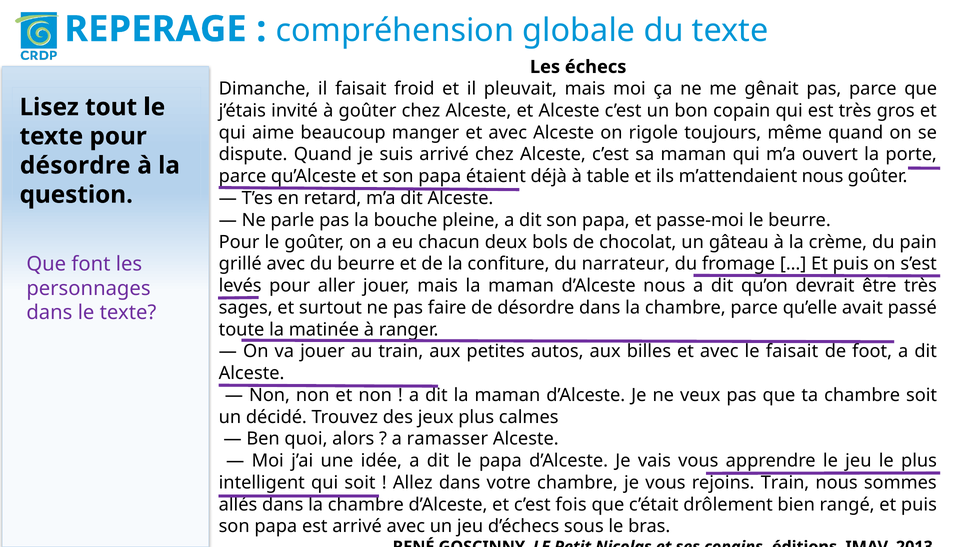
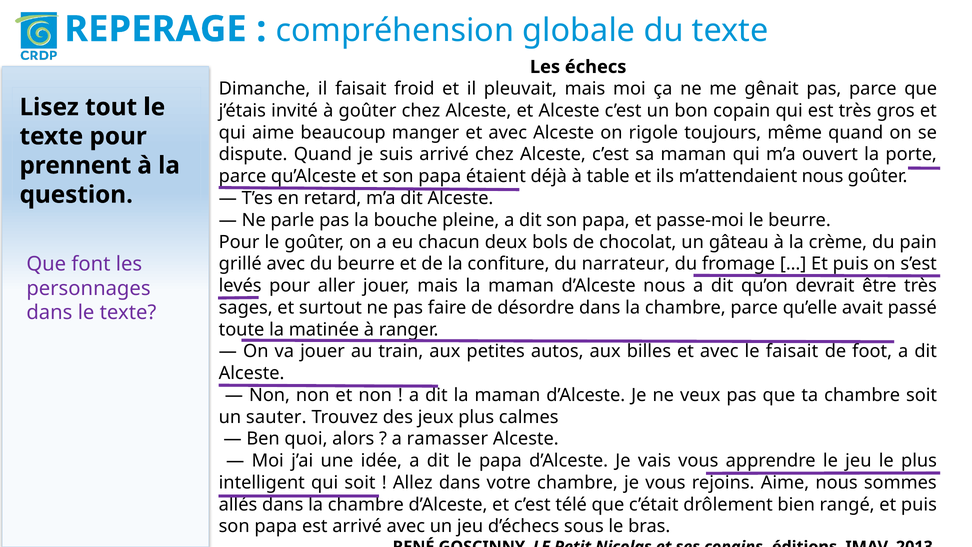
désordre at (75, 165): désordre -> prennent
décidé: décidé -> sauter
rejoins Train: Train -> Aime
fois: fois -> télé
